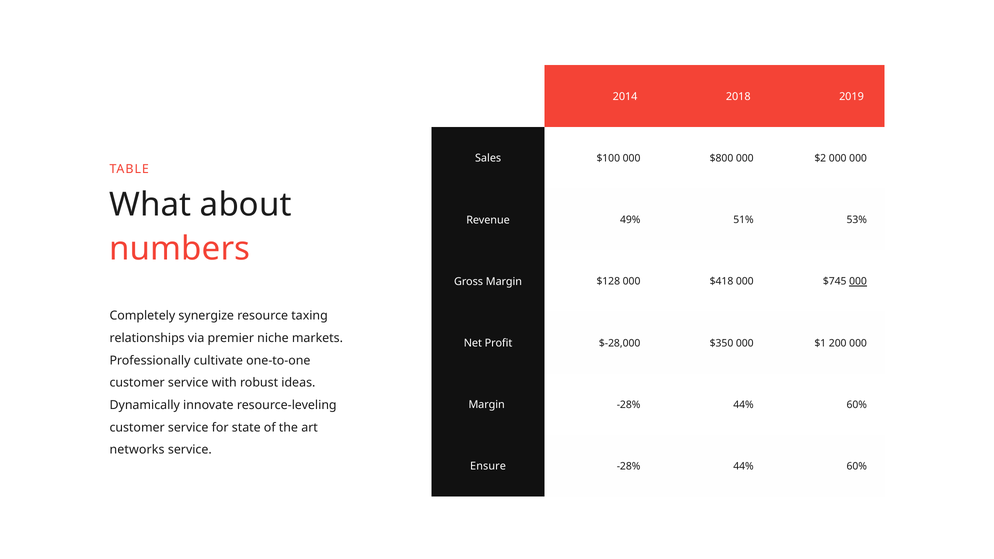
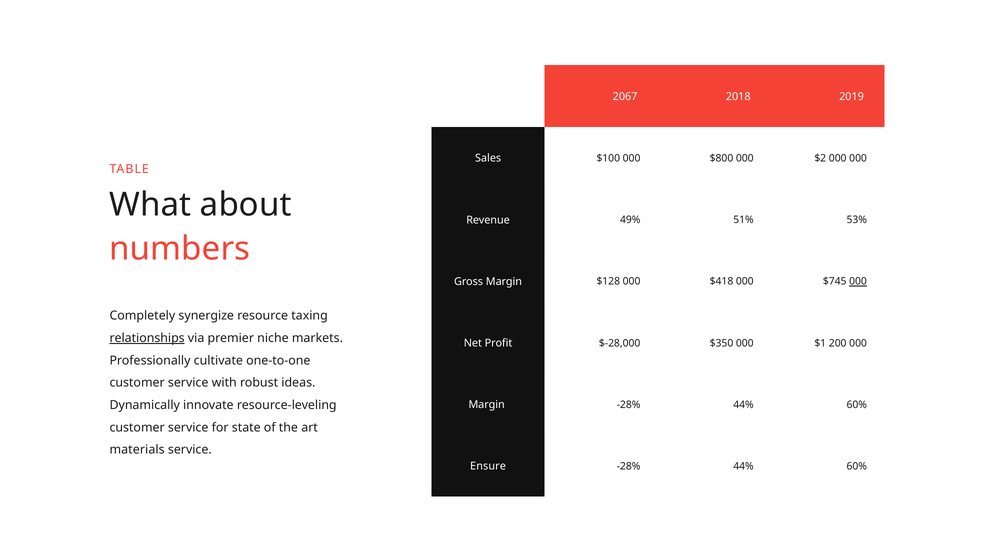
2014: 2014 -> 2067
relationships underline: none -> present
networks: networks -> materials
